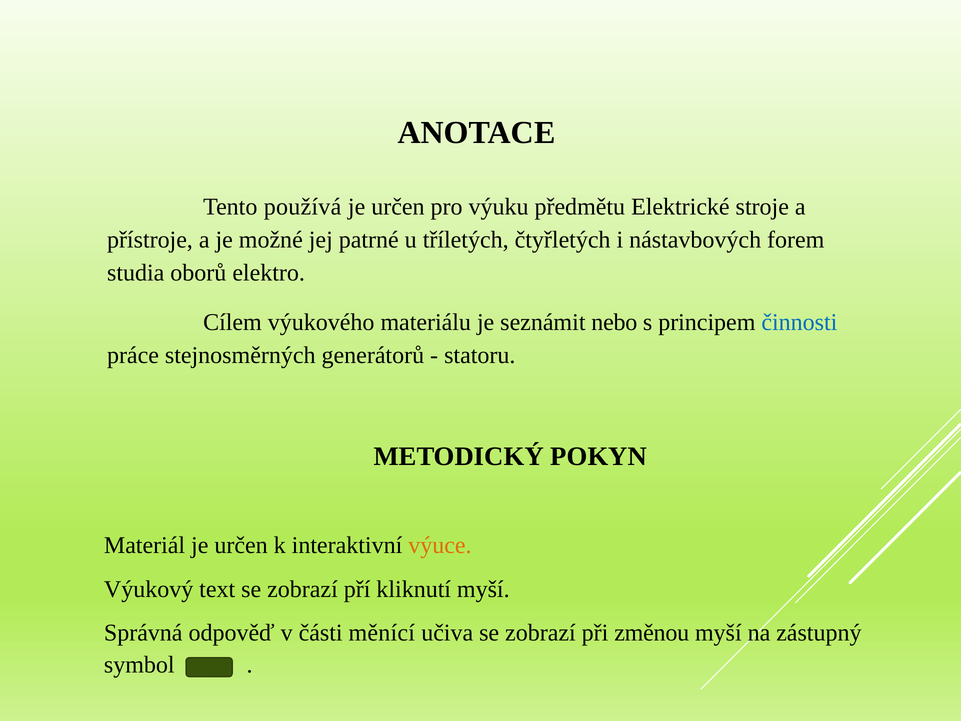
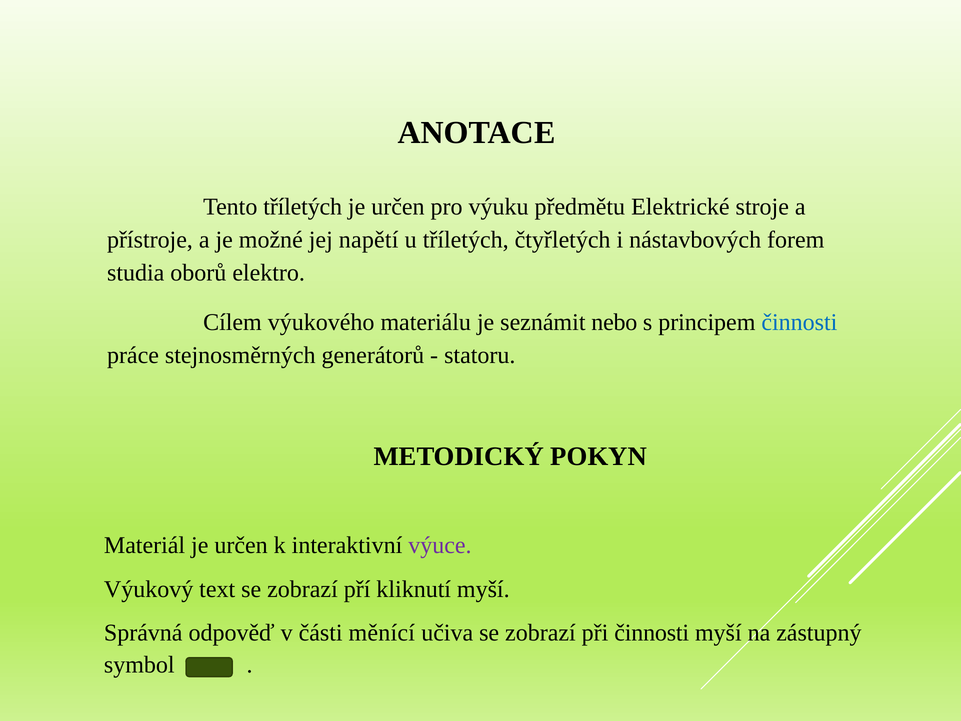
Tento používá: používá -> tříletých
patrné: patrné -> napětí
výuce colour: orange -> purple
při změnou: změnou -> činnosti
